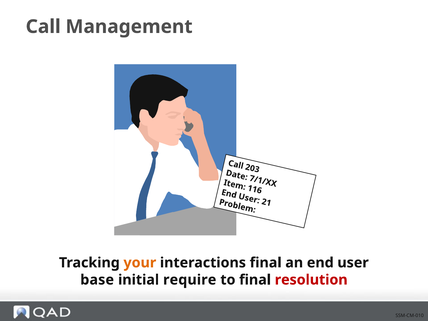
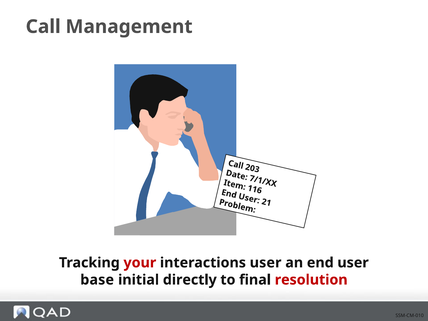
your colour: orange -> red
interactions final: final -> user
require: require -> directly
